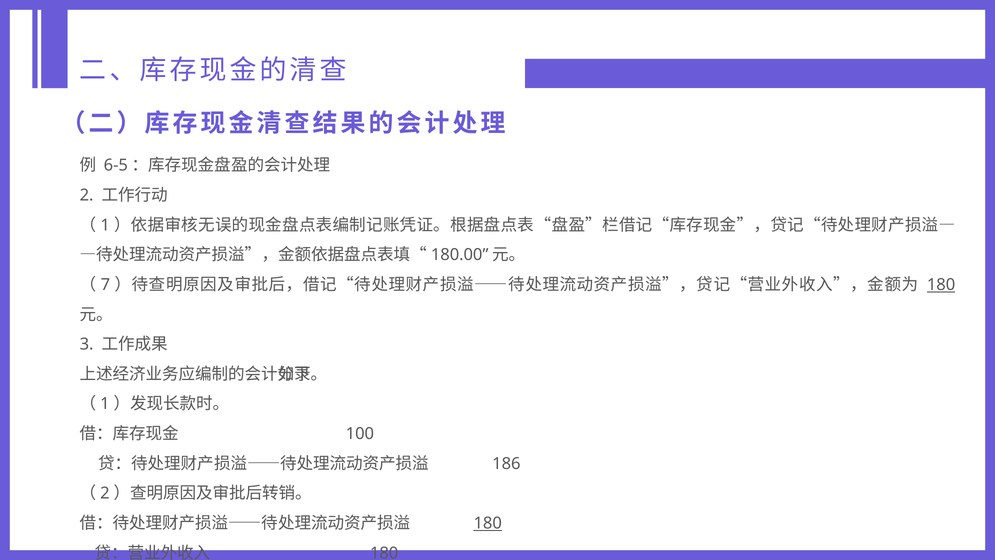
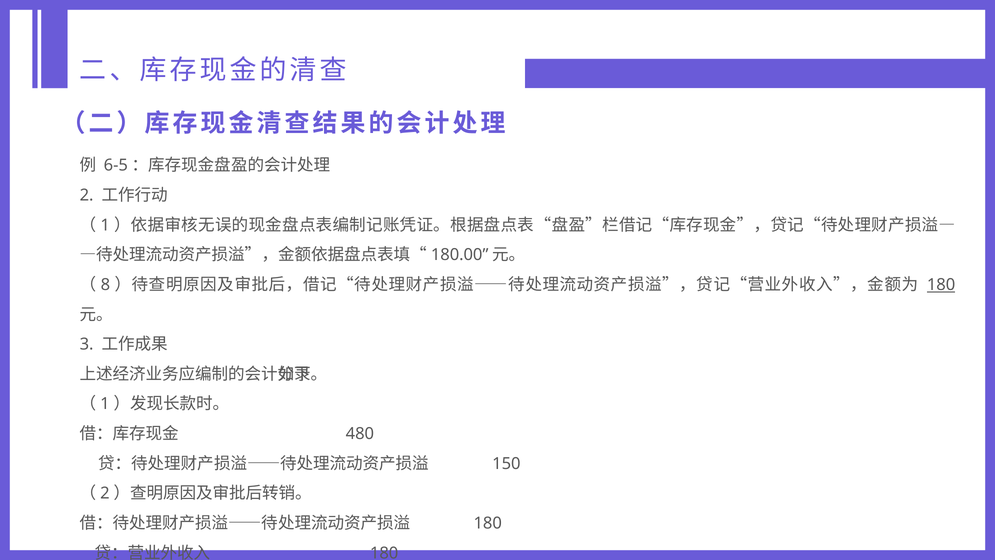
7: 7 -> 8
100: 100 -> 480
186: 186 -> 150
180 at (488, 523) underline: present -> none
